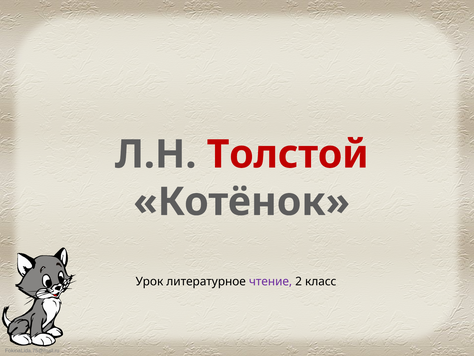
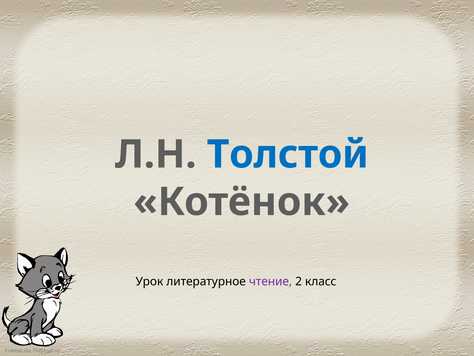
Толстой colour: red -> blue
